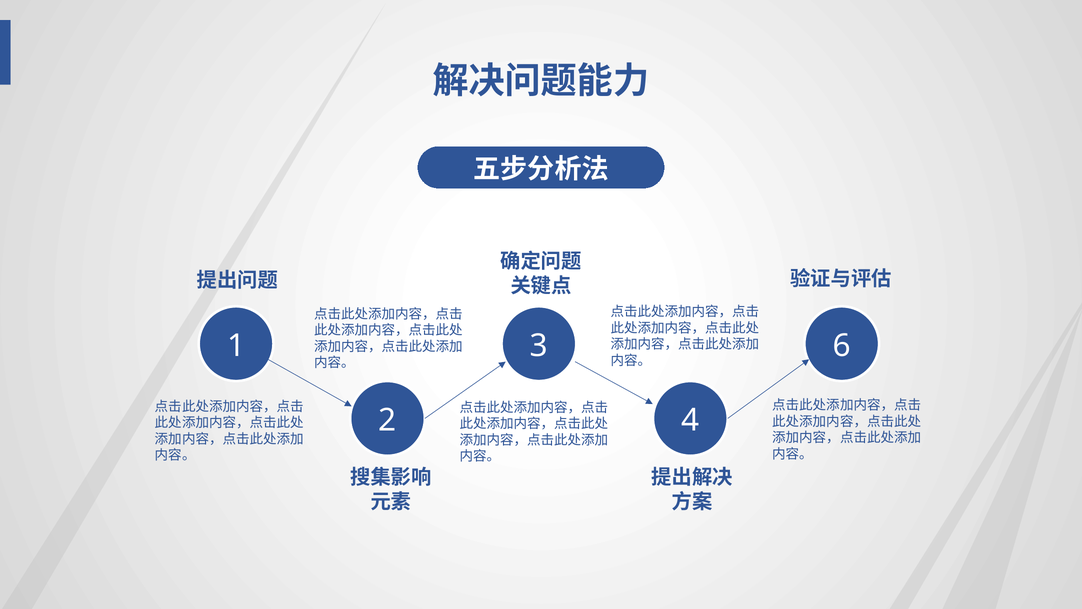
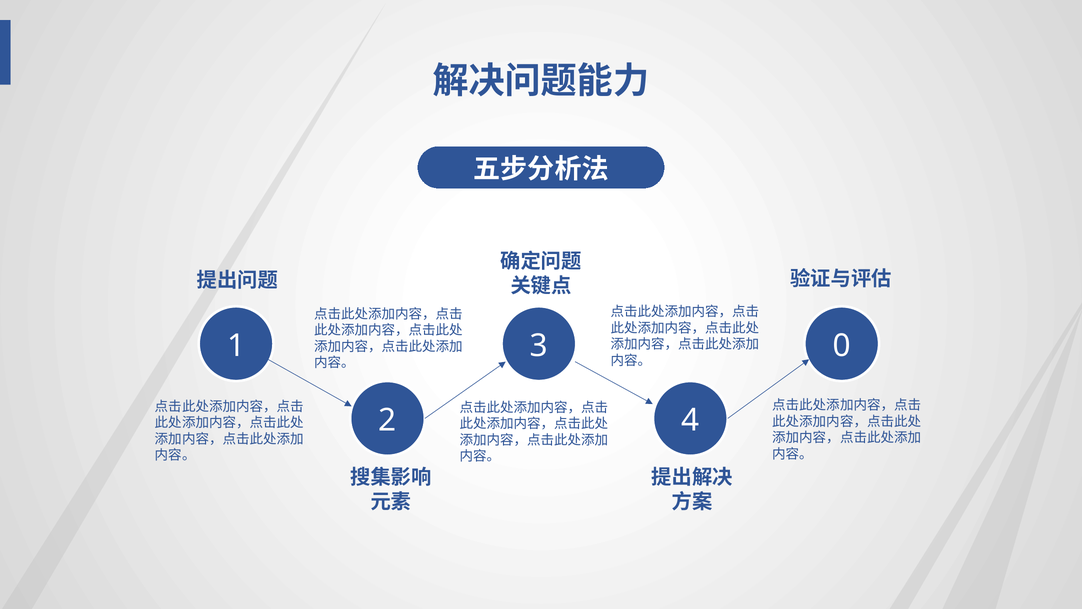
6: 6 -> 0
